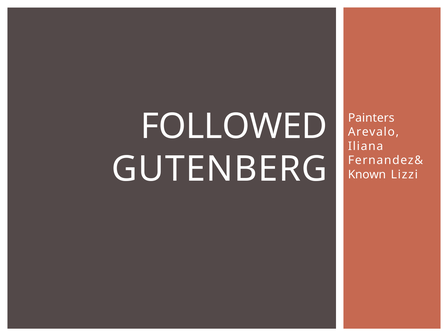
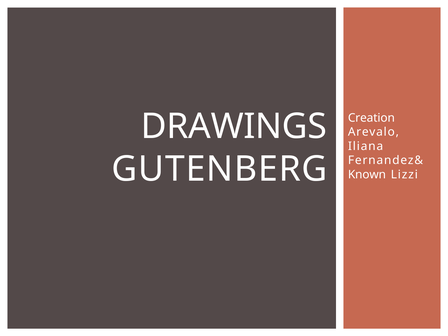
Painters: Painters -> Creation
FOLLOWED: FOLLOWED -> DRAWINGS
